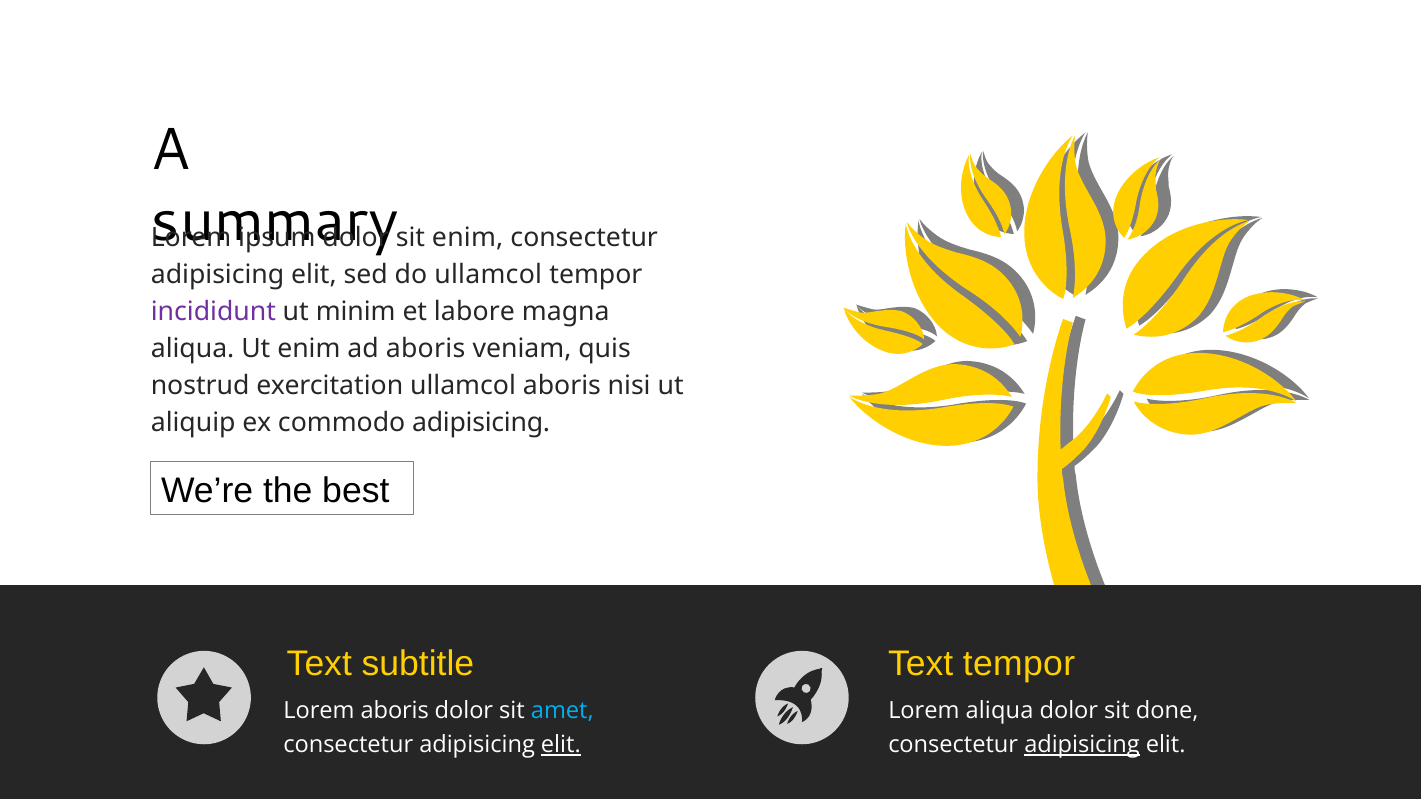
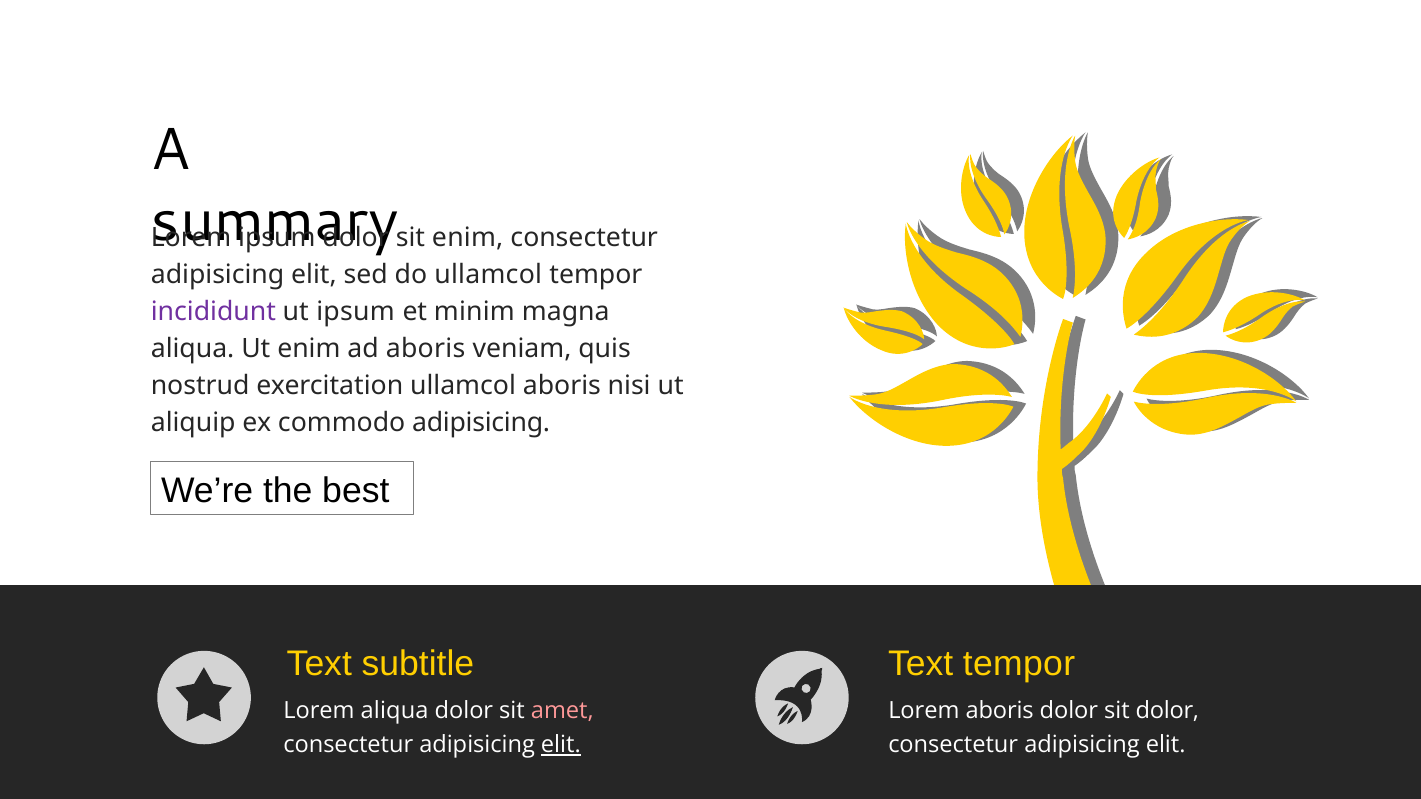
ut minim: minim -> ipsum
labore: labore -> minim
Lorem aboris: aboris -> aliqua
amet colour: light blue -> pink
Lorem aliqua: aliqua -> aboris
sit done: done -> dolor
adipisicing at (1082, 745) underline: present -> none
